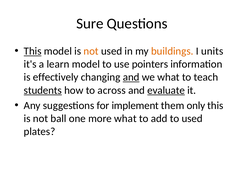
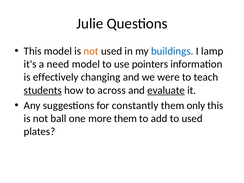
Sure: Sure -> Julie
This at (33, 51) underline: present -> none
buildings colour: orange -> blue
units: units -> lamp
learn: learn -> need
and at (131, 77) underline: present -> none
we what: what -> were
implement: implement -> constantly
more what: what -> them
